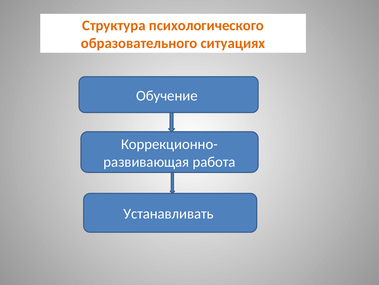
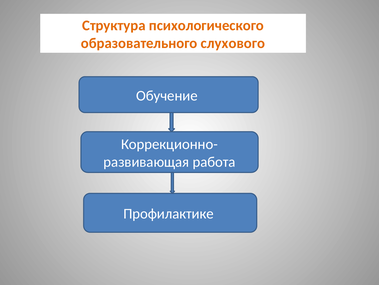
ситуациях: ситуациях -> слухового
Устанавливать: Устанавливать -> Профилактике
